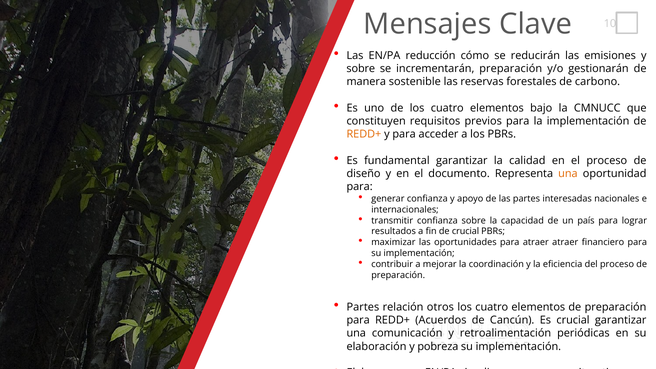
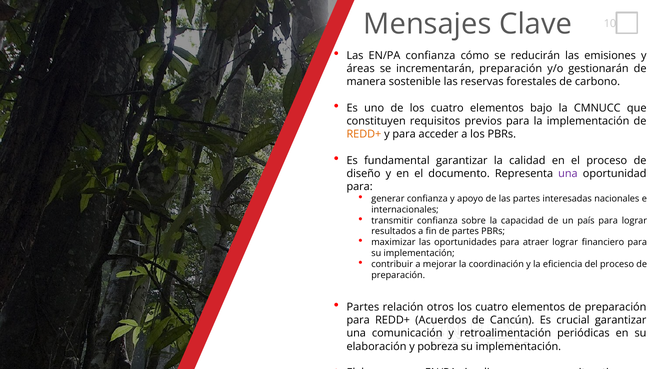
EN/PA reducción: reducción -> confianza
sobre at (361, 69): sobre -> áreas
una at (568, 174) colour: orange -> purple
de crucial: crucial -> partes
atraer atraer: atraer -> lograr
